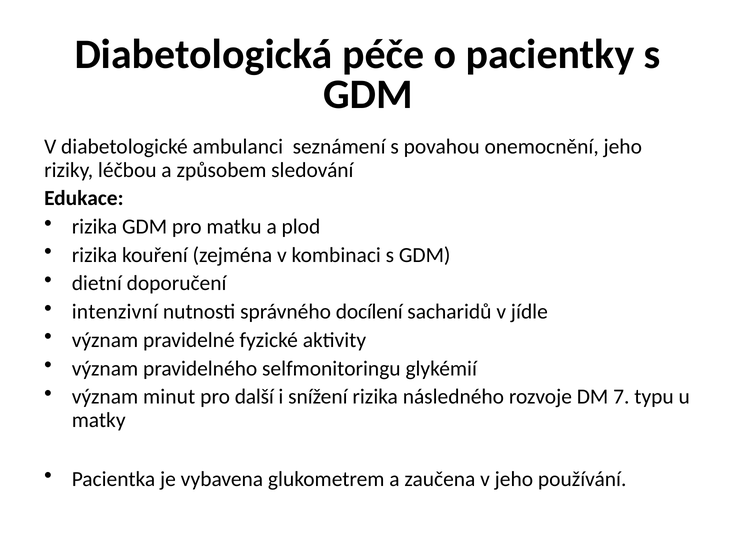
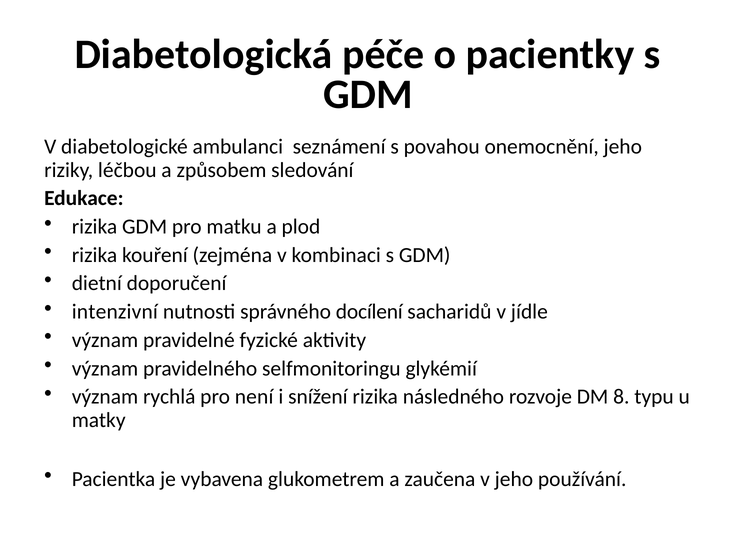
minut: minut -> rychlá
další: další -> není
7: 7 -> 8
